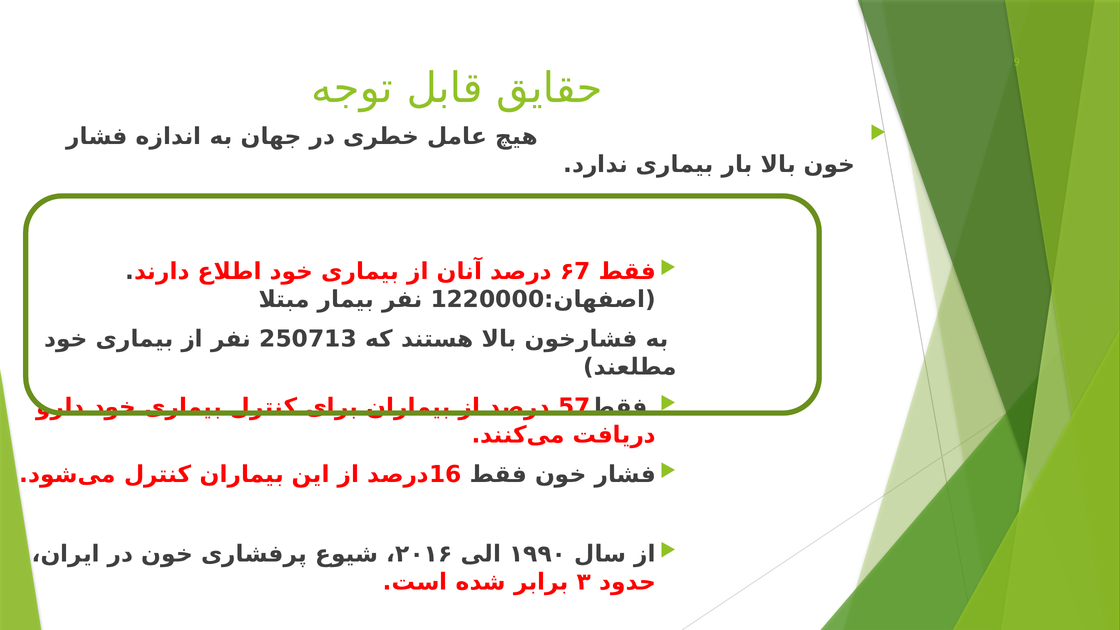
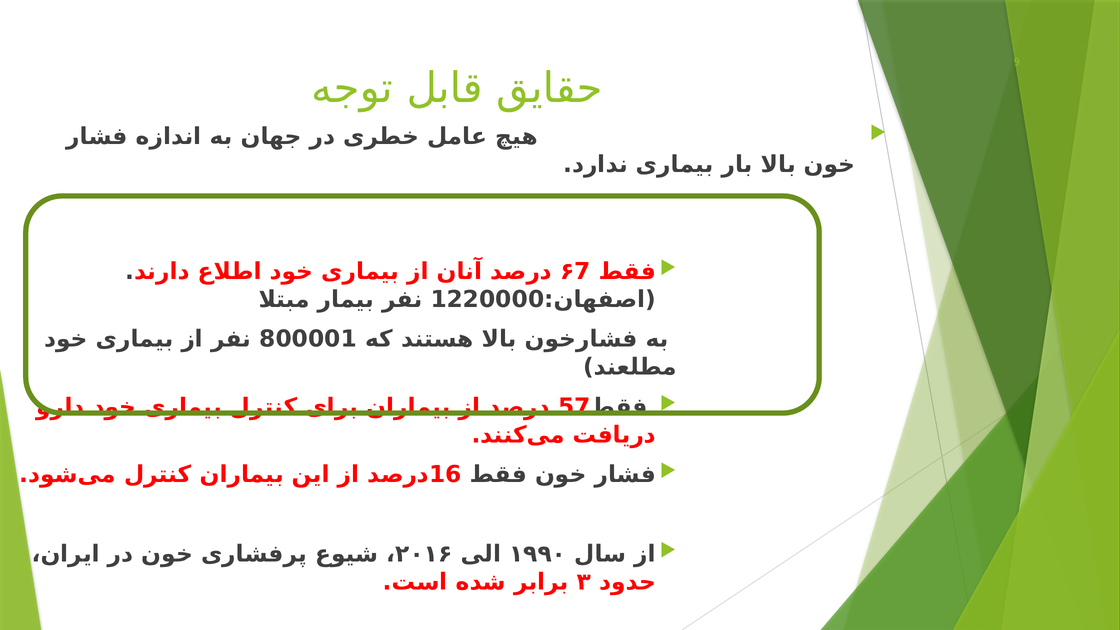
250713: 250713 -> 800001
